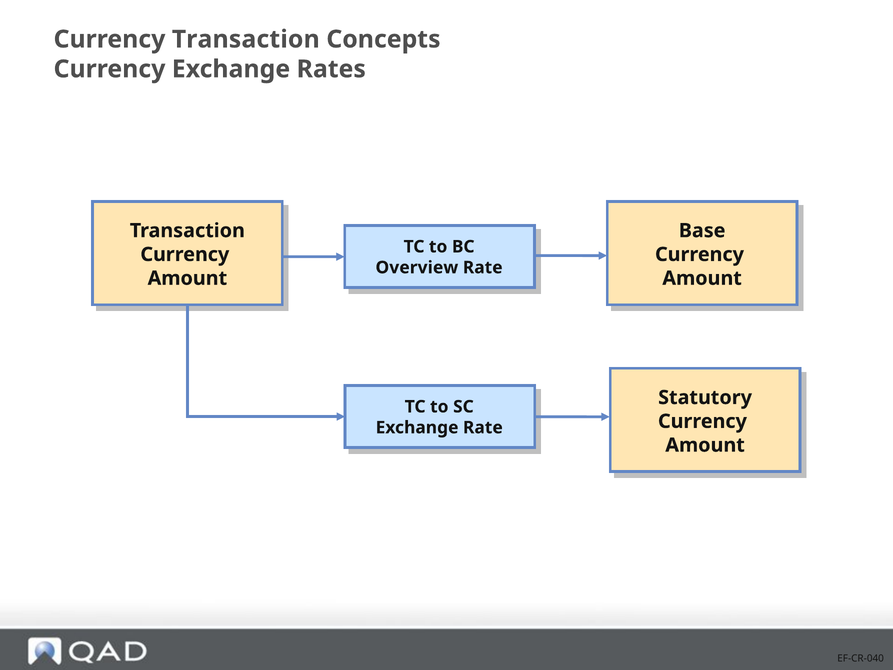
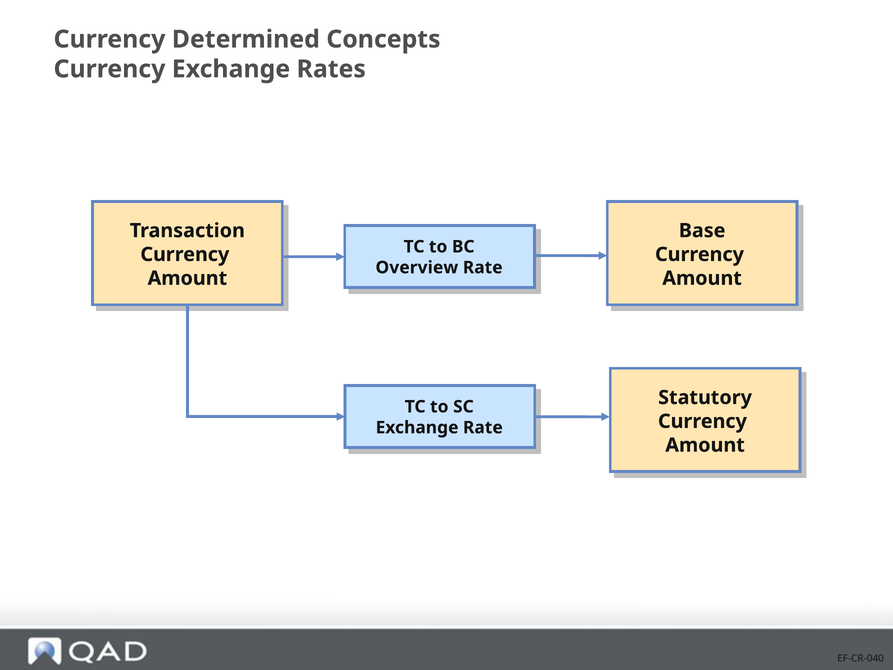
Currency Transaction: Transaction -> Determined
